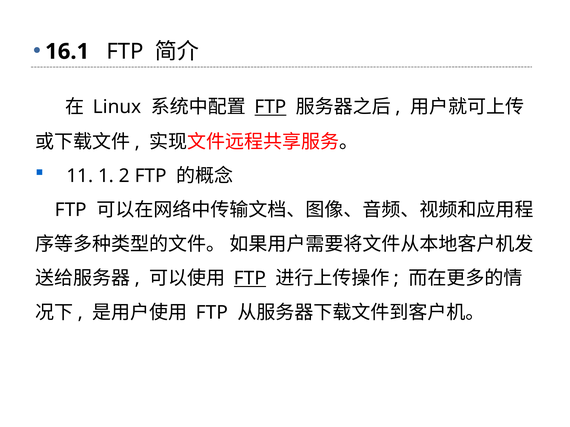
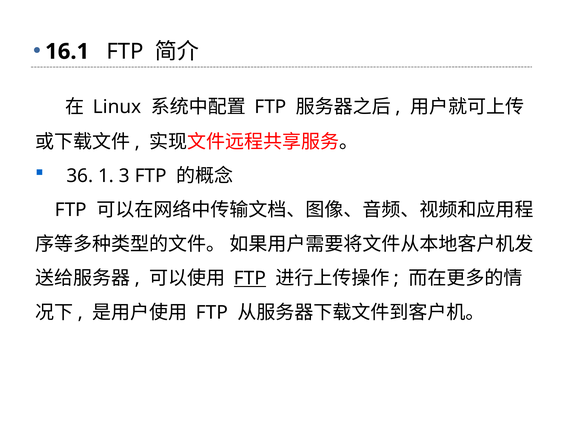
FTP at (270, 107) underline: present -> none
11: 11 -> 36
2: 2 -> 3
